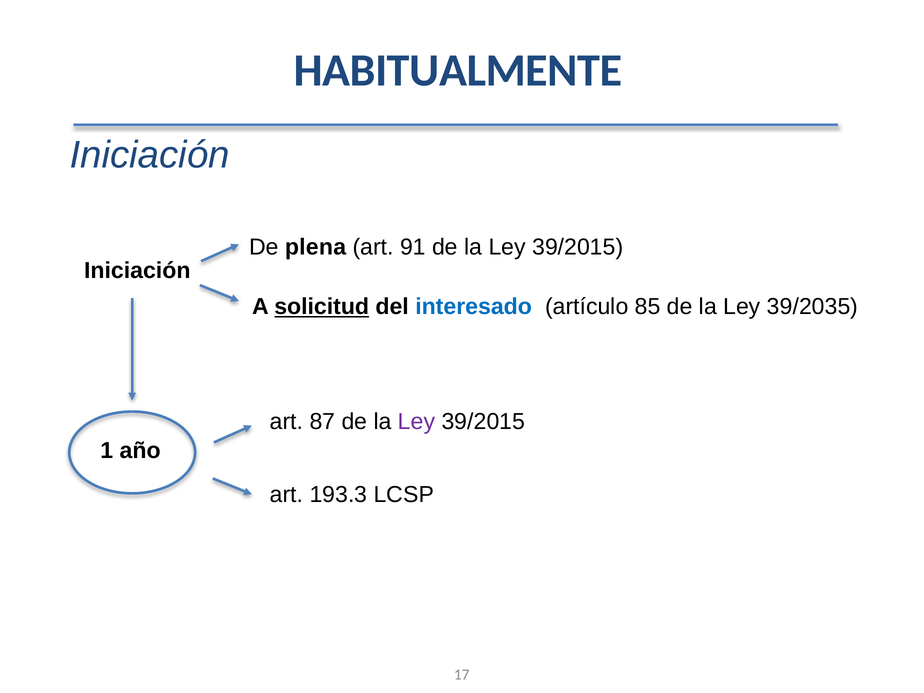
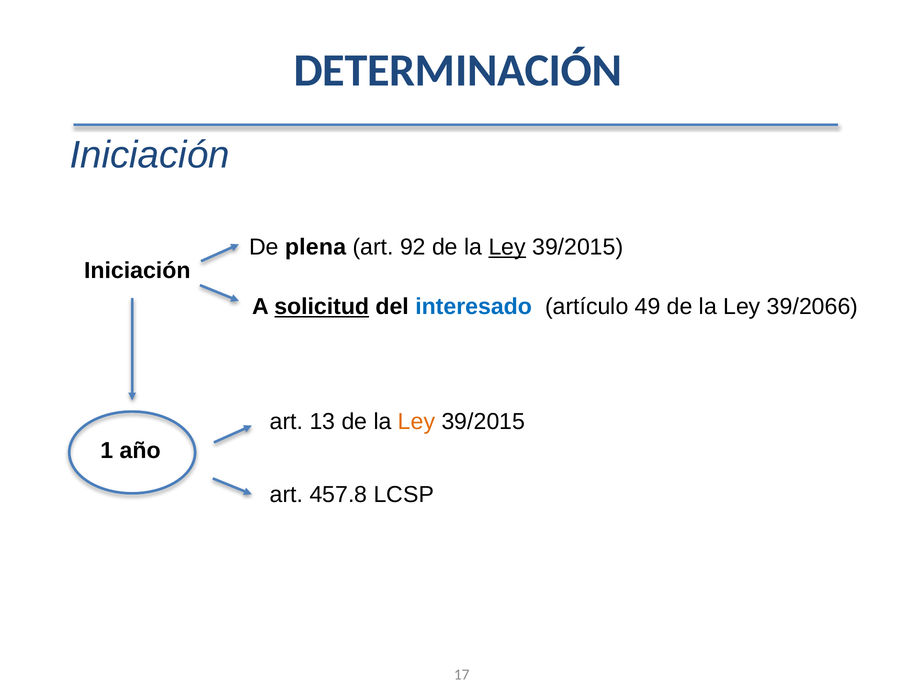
HABITUALMENTE: HABITUALMENTE -> DETERMINACIÓN
91: 91 -> 92
Ley at (507, 247) underline: none -> present
85: 85 -> 49
39/2035: 39/2035 -> 39/2066
87: 87 -> 13
Ley at (417, 421) colour: purple -> orange
193.3: 193.3 -> 457.8
